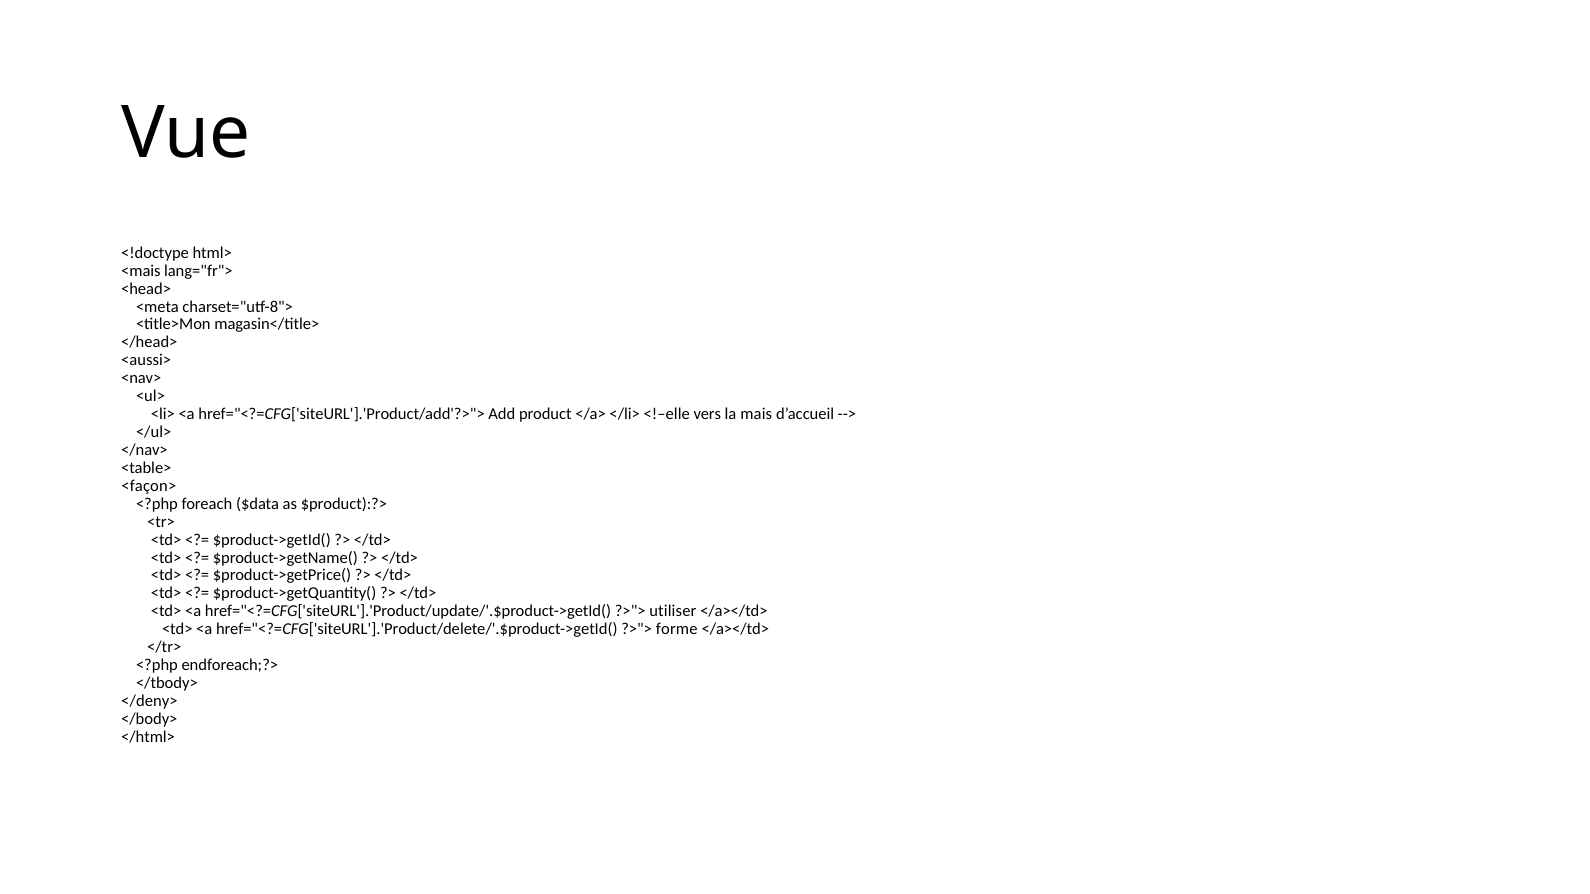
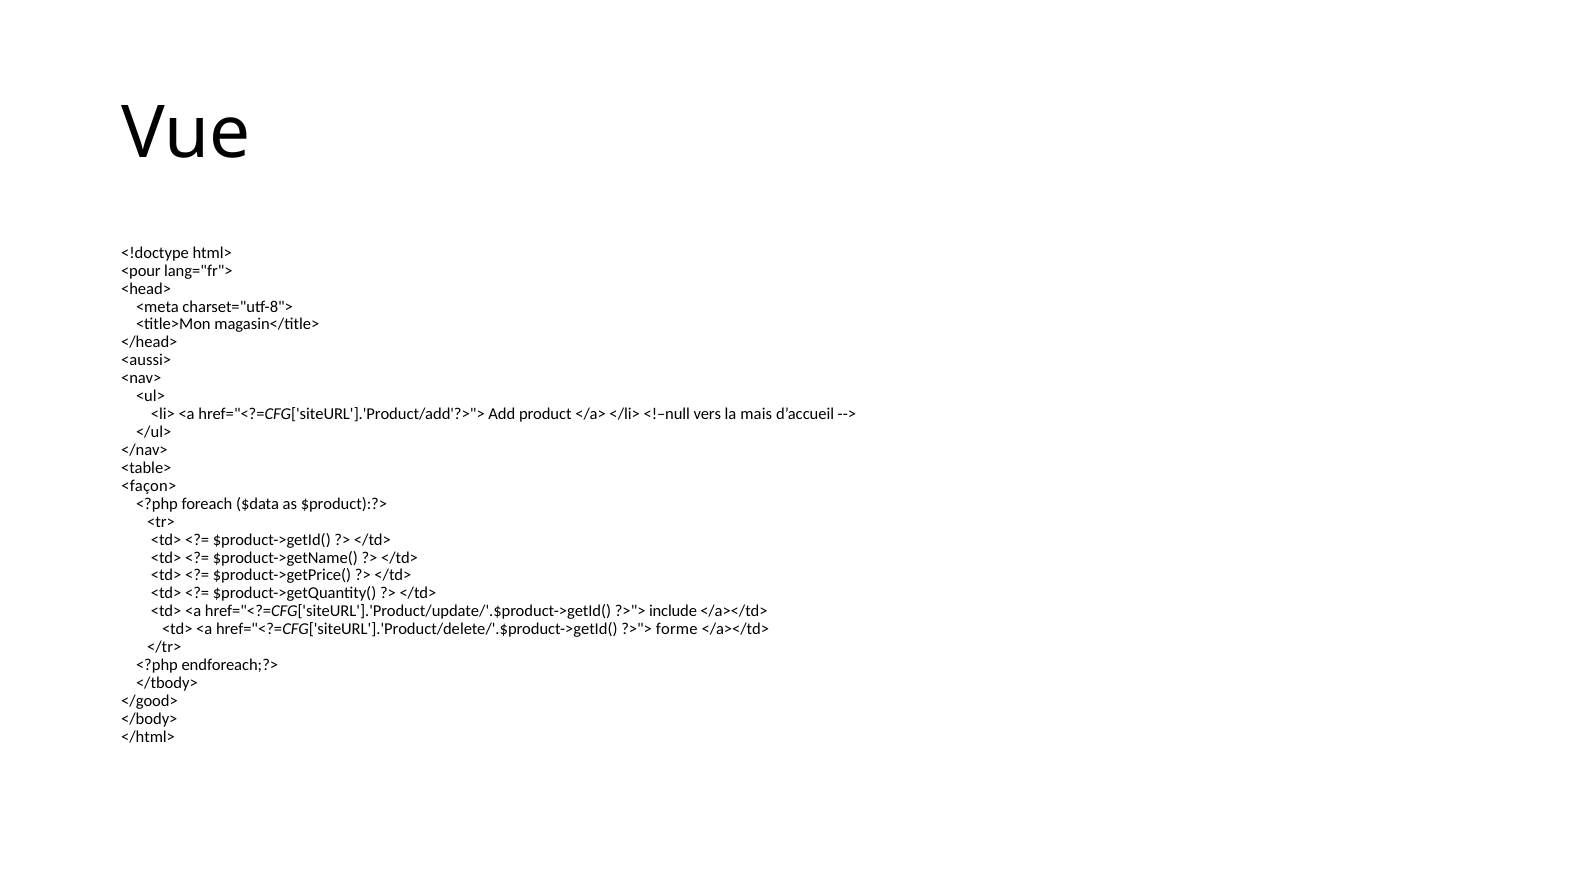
<mais: <mais -> <pour
<!–elle: <!–elle -> <!–null
utiliser: utiliser -> include
</deny>: </deny> -> </good>
